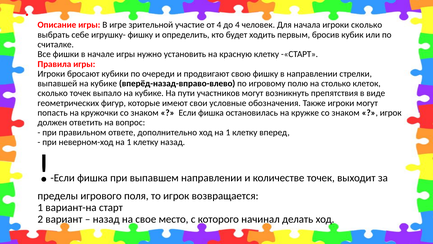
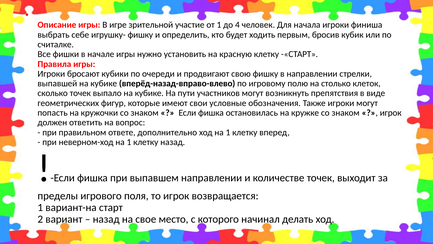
от 4: 4 -> 1
игроки сколько: сколько -> финиша
